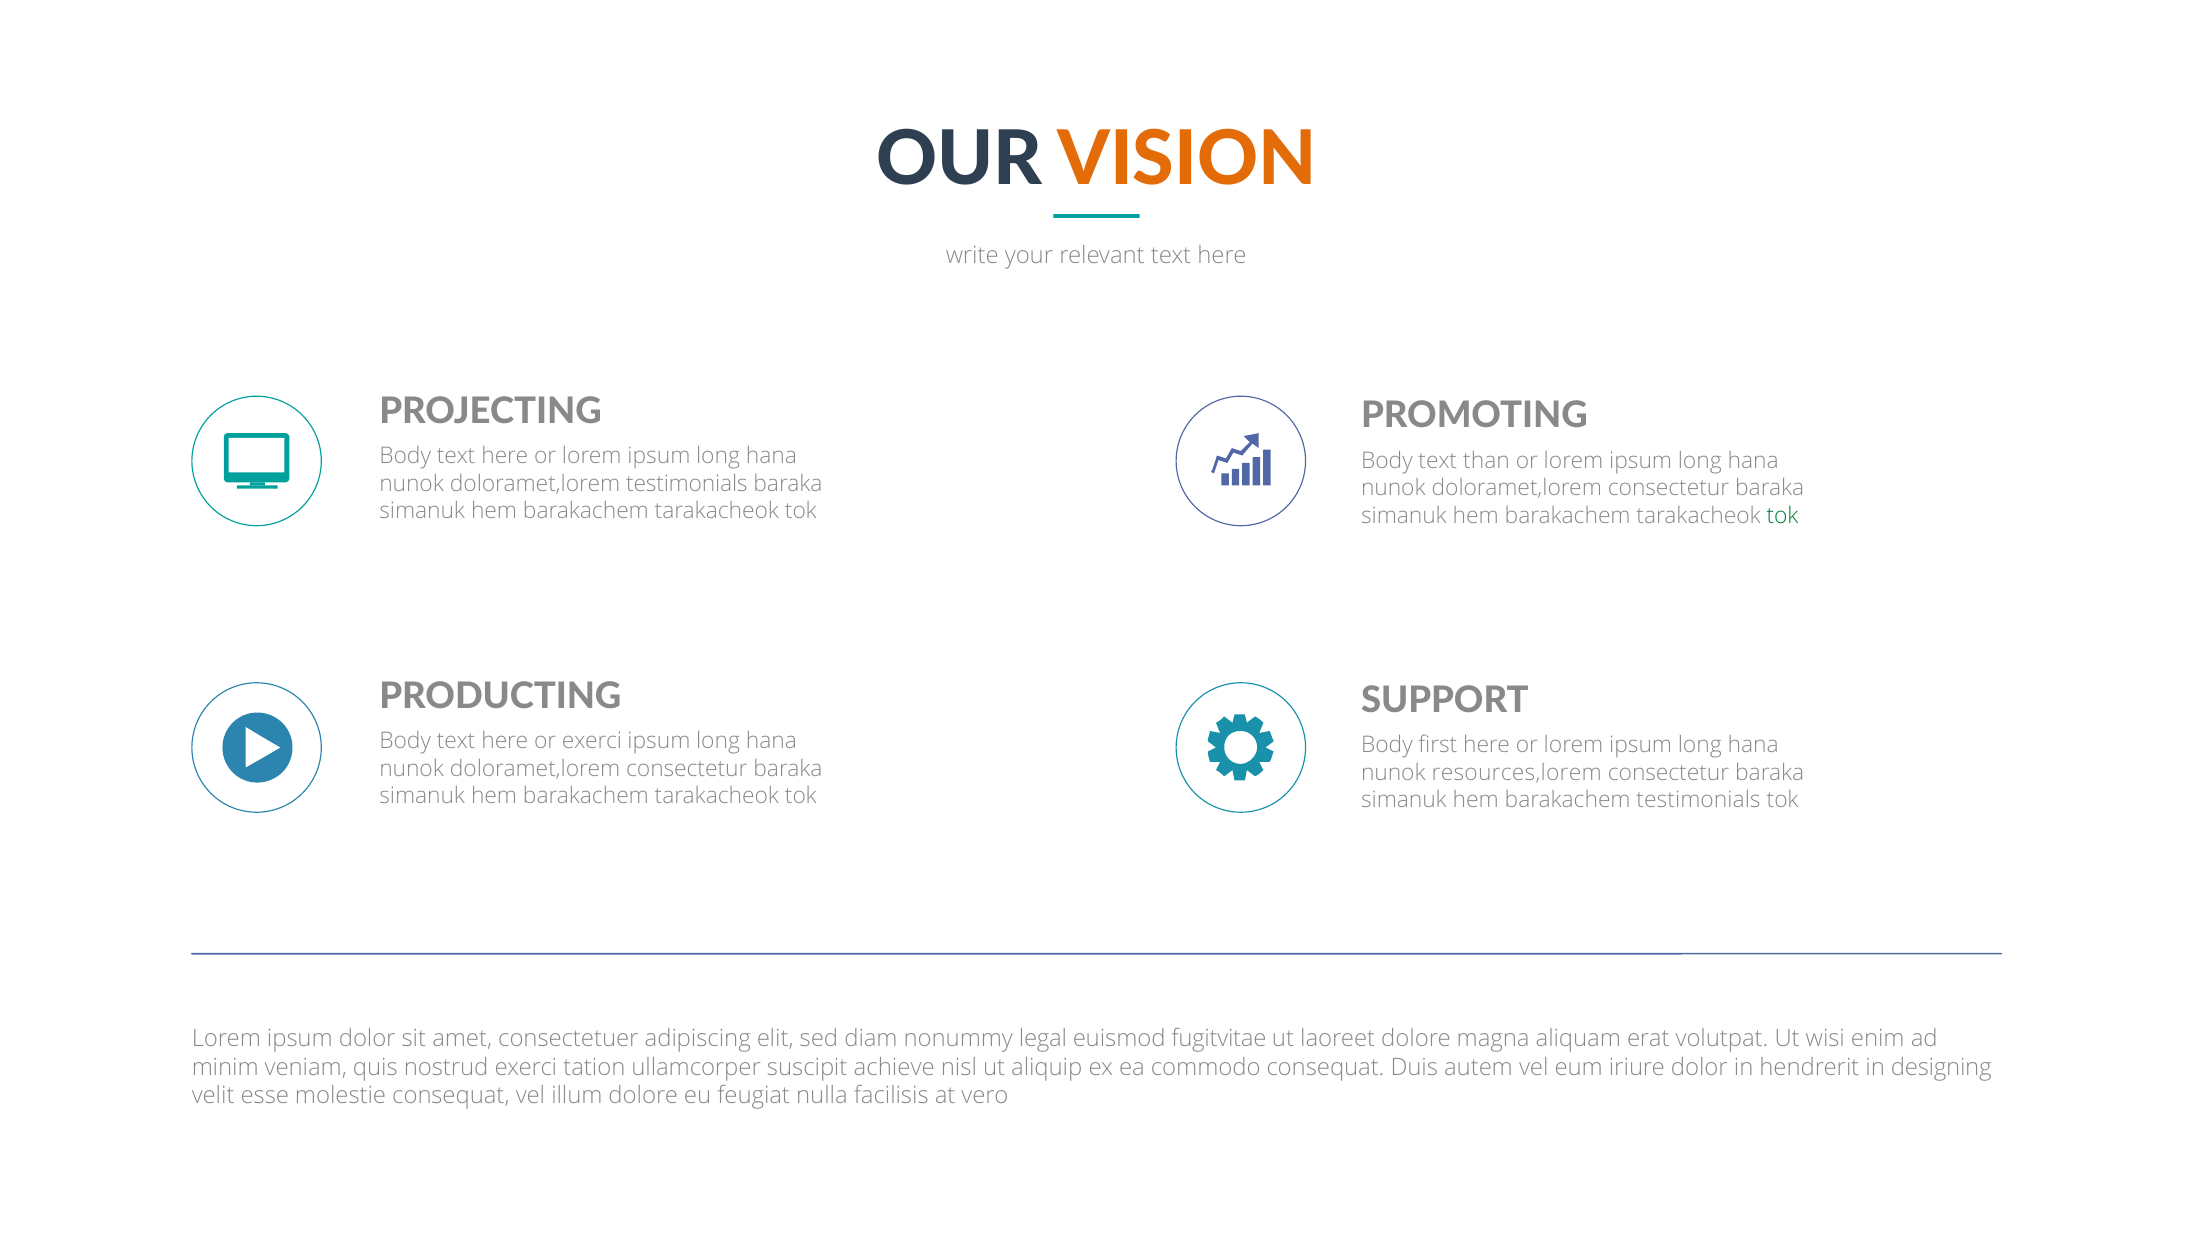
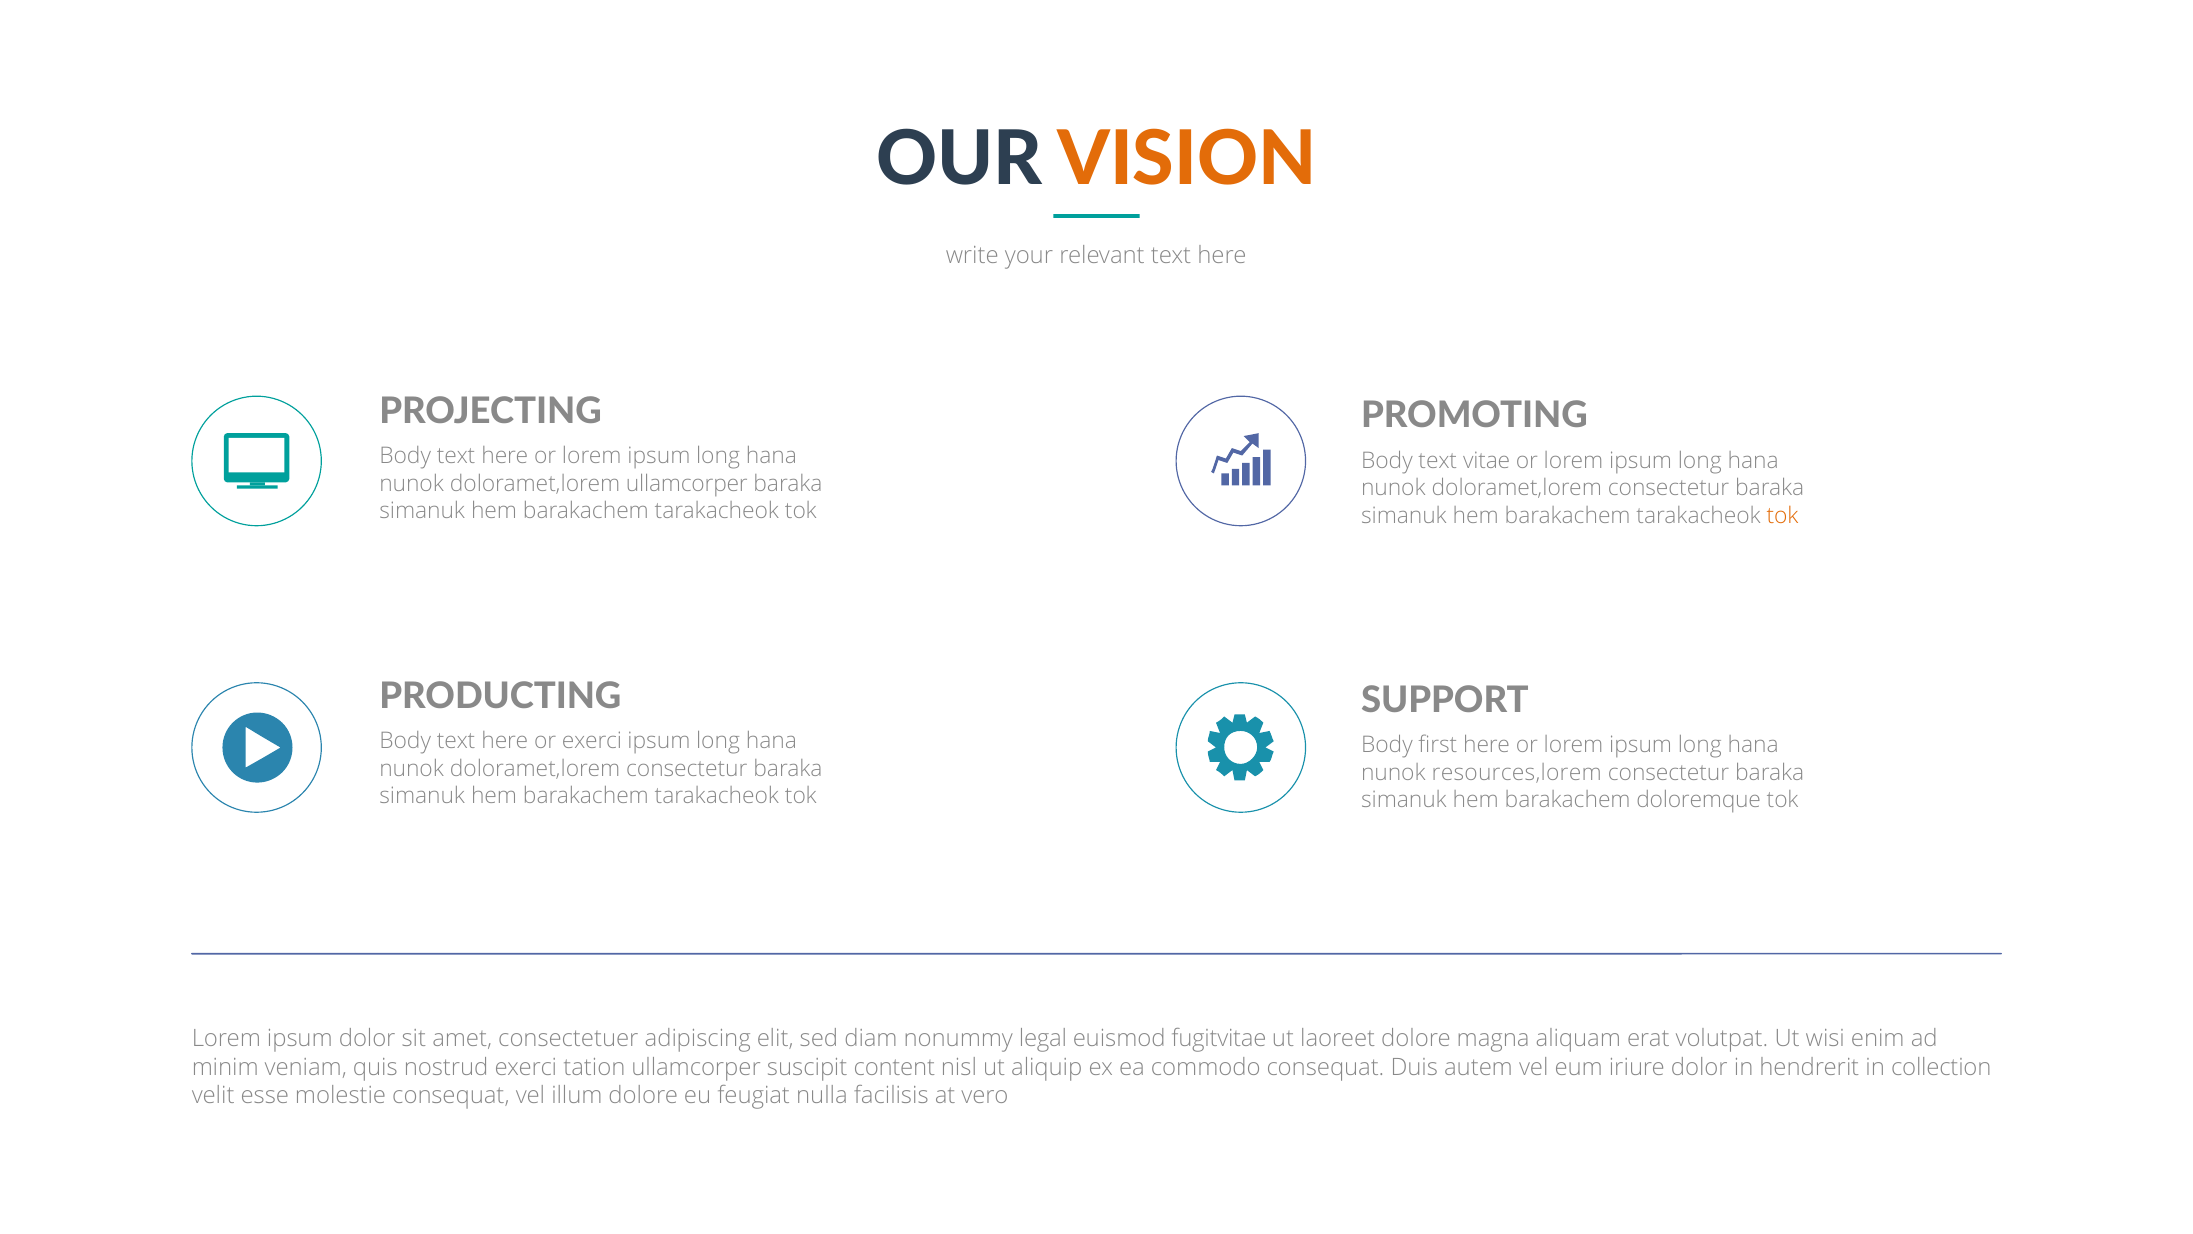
than: than -> vitae
doloramet,lorem testimonials: testimonials -> ullamcorper
tok at (1783, 515) colour: green -> orange
barakachem testimonials: testimonials -> doloremque
achieve: achieve -> content
designing: designing -> collection
